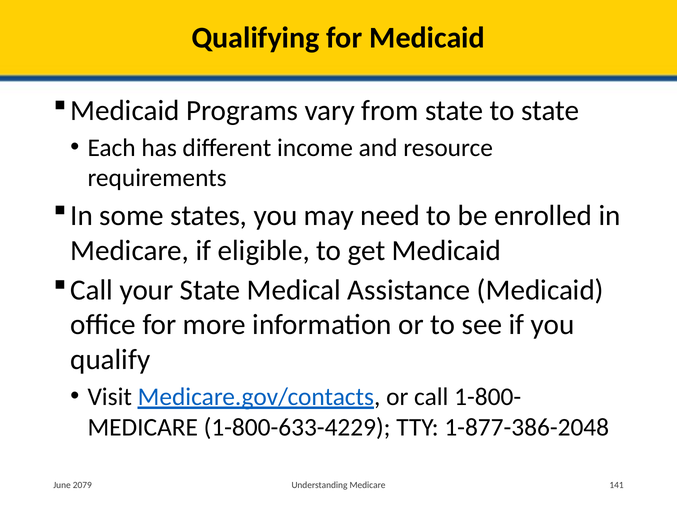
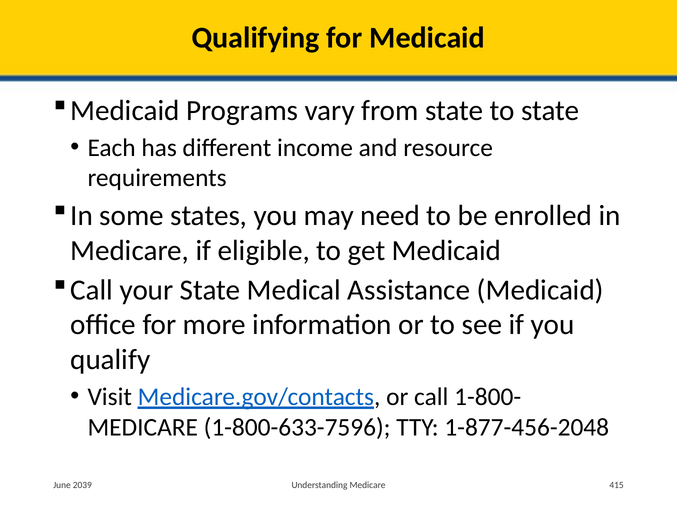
1-800-633-4229: 1-800-633-4229 -> 1-800-633-7596
1-877-386-2048: 1-877-386-2048 -> 1-877-456-2048
2079: 2079 -> 2039
141: 141 -> 415
